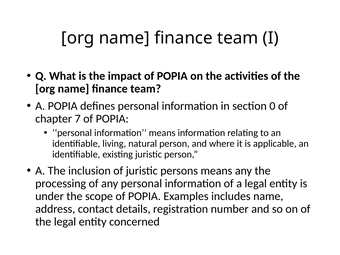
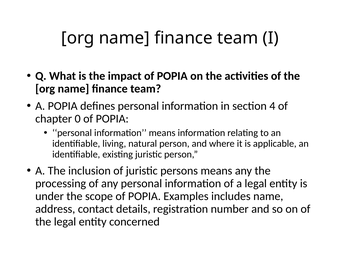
0: 0 -> 4
7: 7 -> 0
